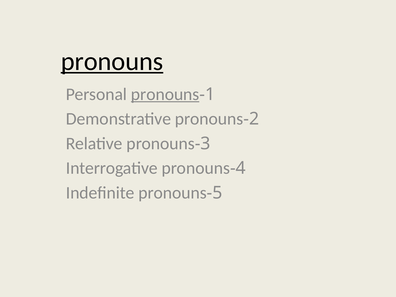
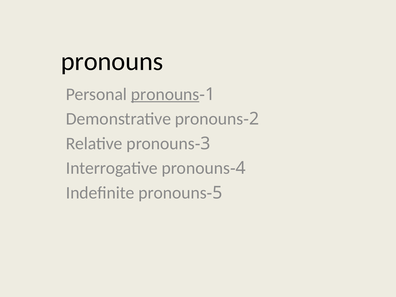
pronouns at (112, 61) underline: present -> none
